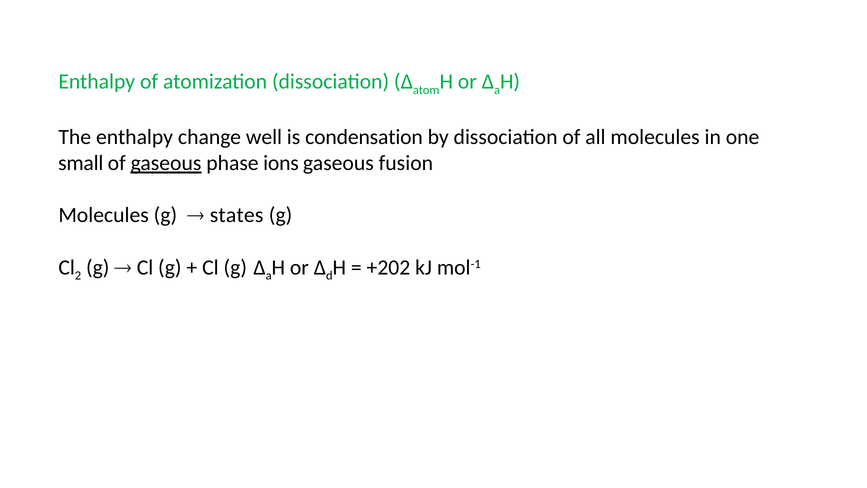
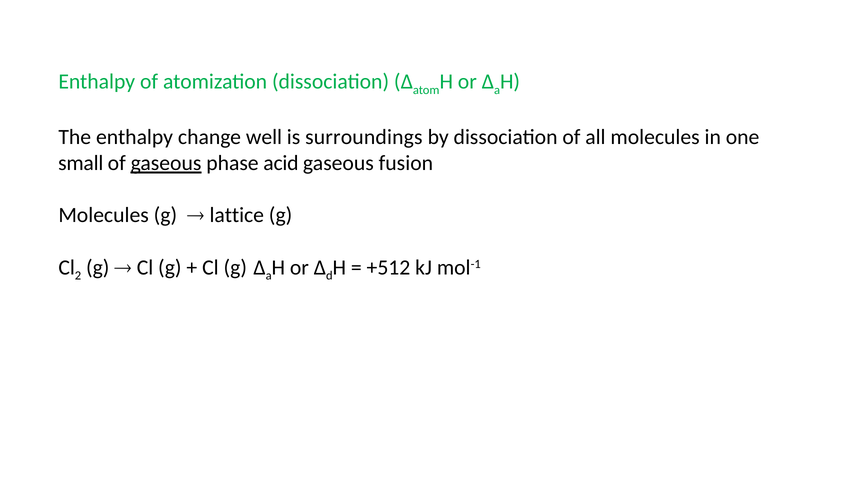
condensation: condensation -> surroundings
ions: ions -> acid
states: states -> lattice
+202: +202 -> +512
